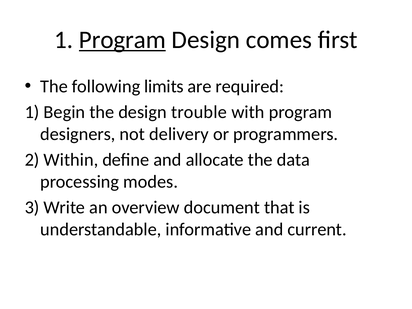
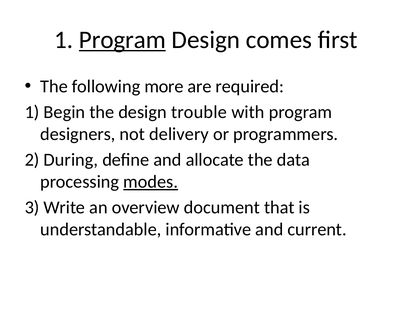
limits: limits -> more
Within: Within -> During
modes underline: none -> present
